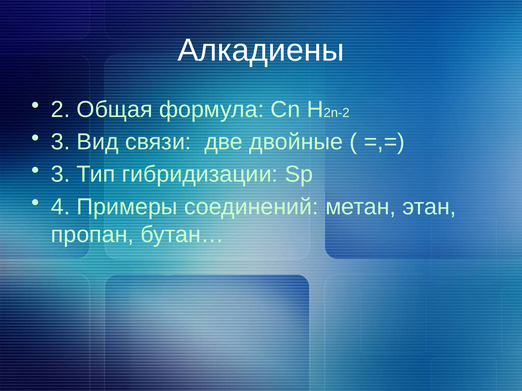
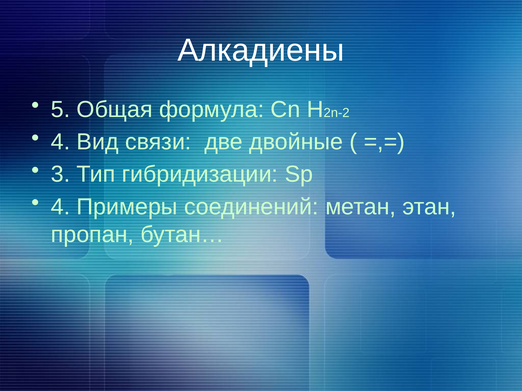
2: 2 -> 5
3 at (61, 142): 3 -> 4
